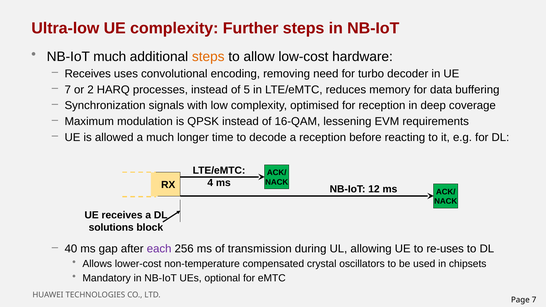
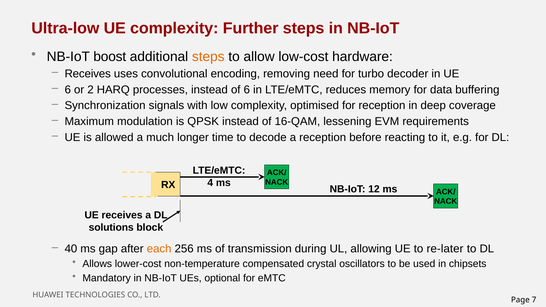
NB-IoT much: much -> boost
7 at (68, 90): 7 -> 6
of 5: 5 -> 6
each colour: purple -> orange
re-uses: re-uses -> re-later
